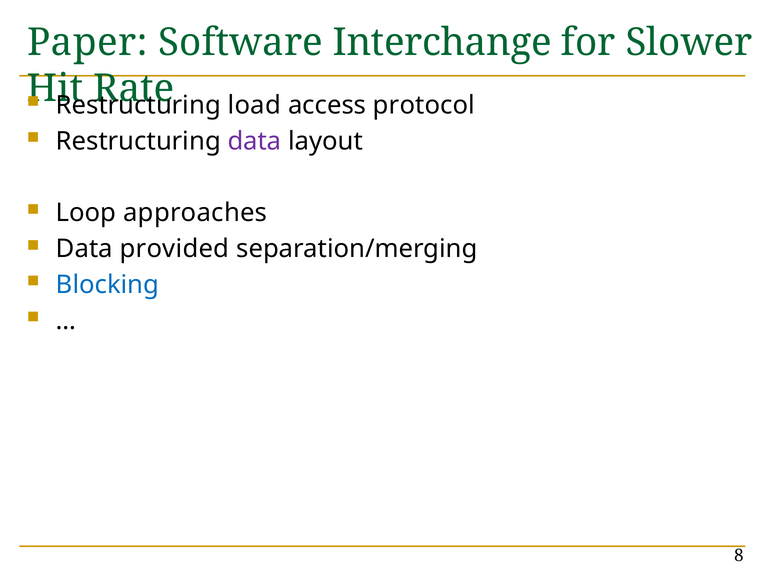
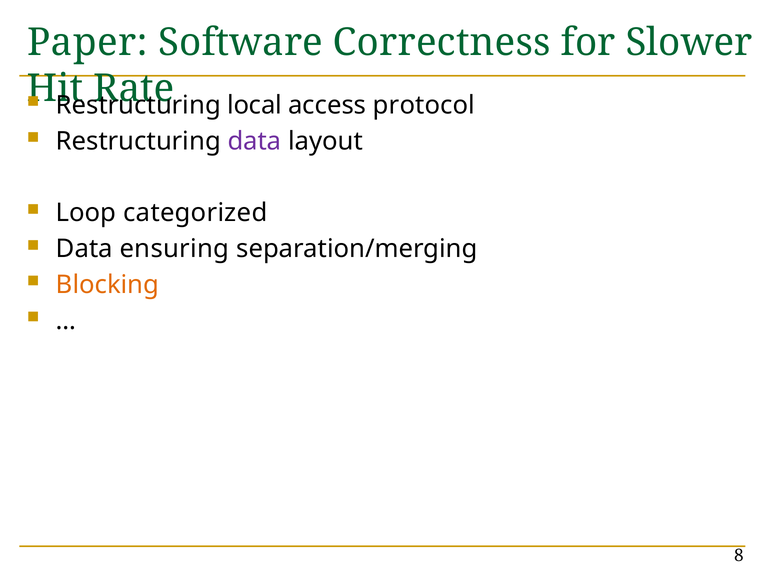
Interchange: Interchange -> Correctness
load: load -> local
approaches: approaches -> categorized
provided: provided -> ensuring
Blocking colour: blue -> orange
